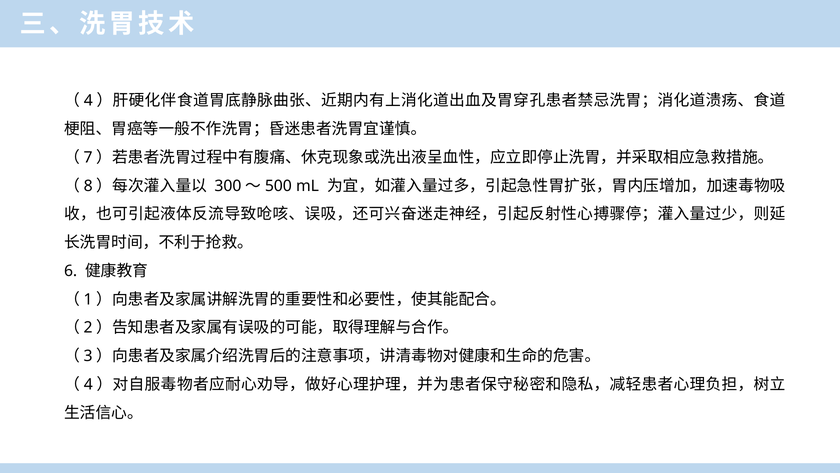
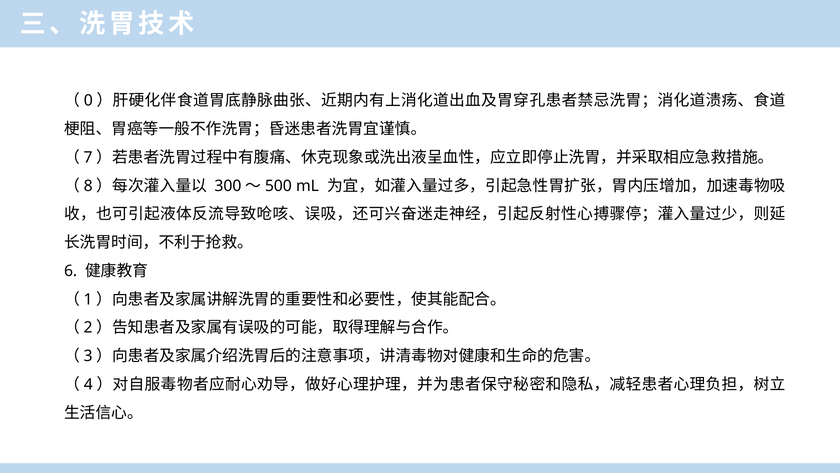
4 at (88, 101): 4 -> 0
